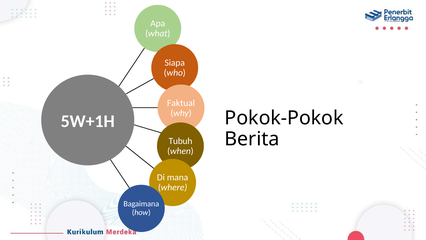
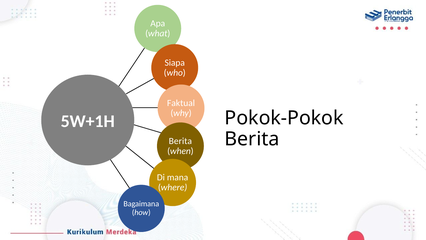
Tubuh at (180, 141): Tubuh -> Berita
